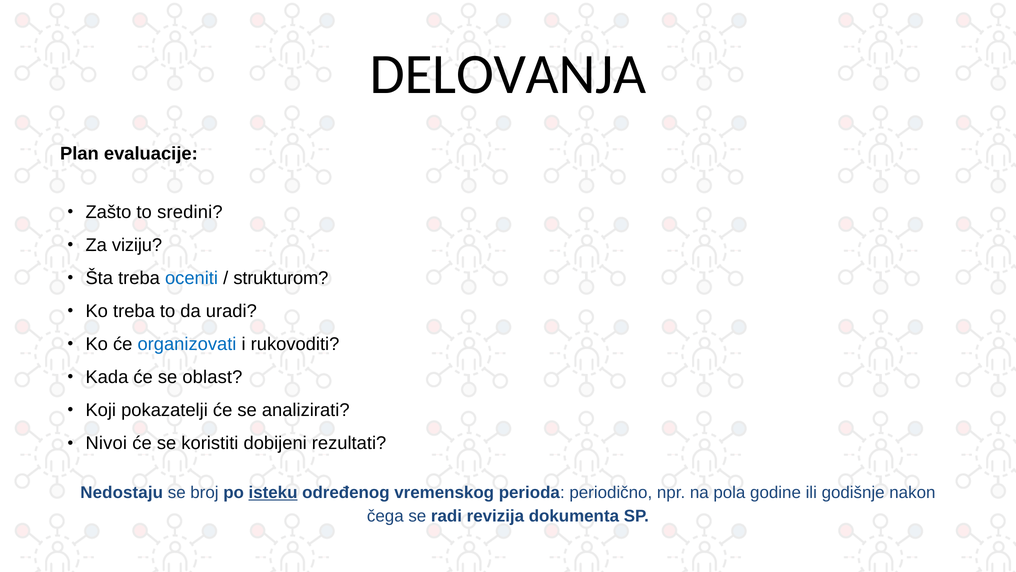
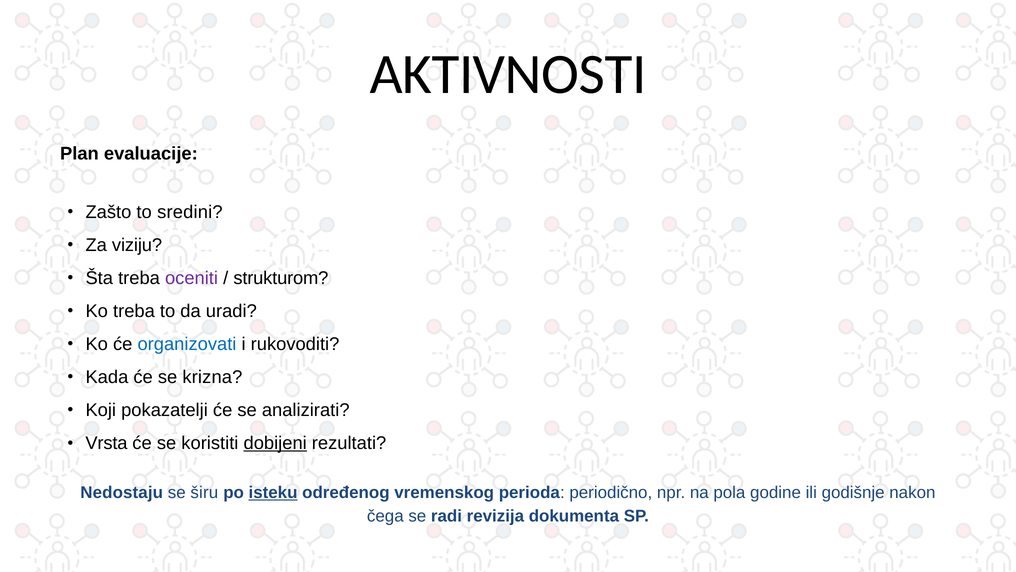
DELOVANJA: DELOVANJA -> AKTIVNOSTI
oceniti colour: blue -> purple
oblast: oblast -> krizna
Nivoi: Nivoi -> Vrsta
dobijeni underline: none -> present
broj: broj -> širu
